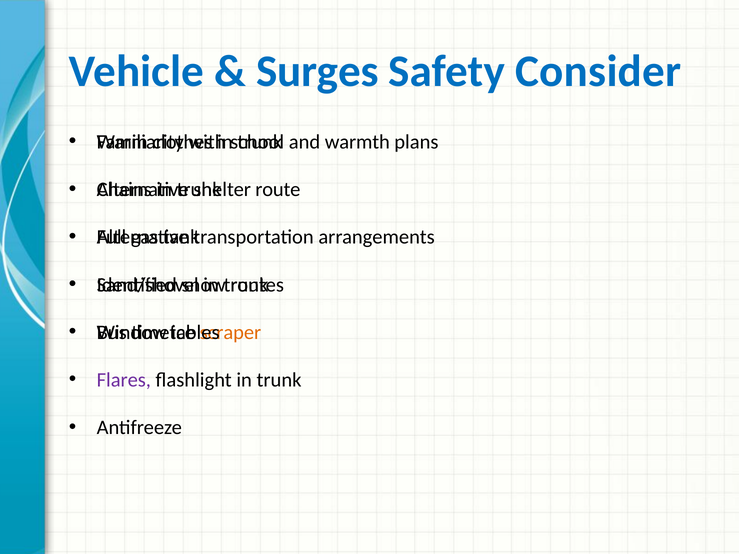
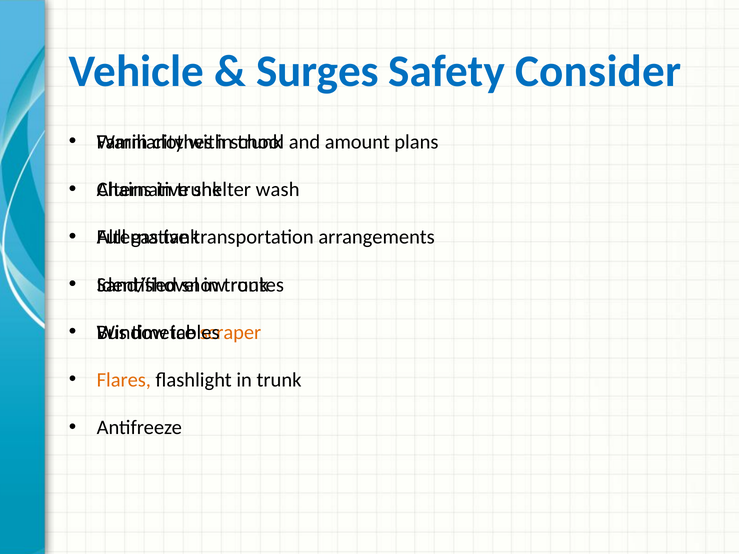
warmth: warmth -> amount
route: route -> wash
Flares colour: purple -> orange
